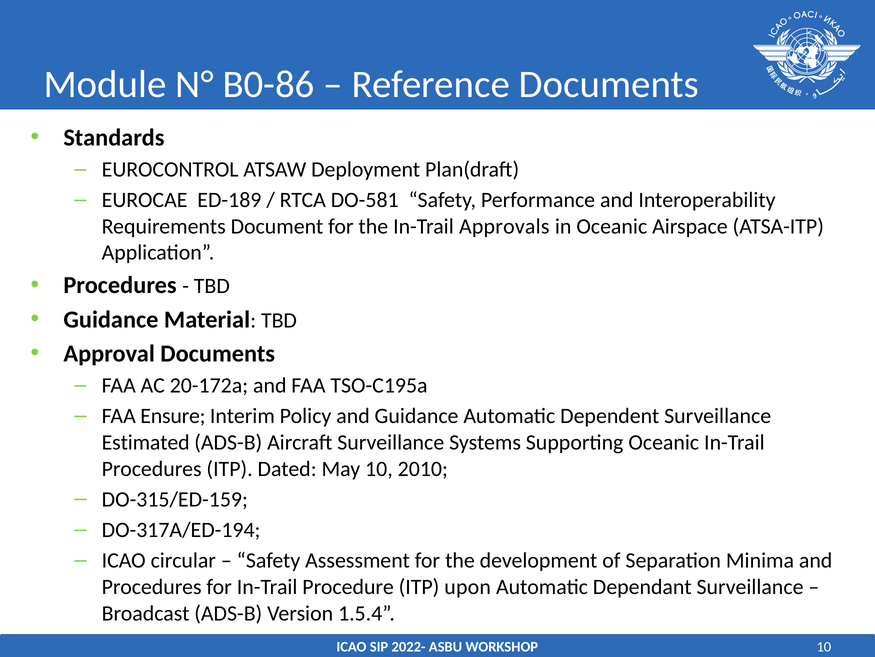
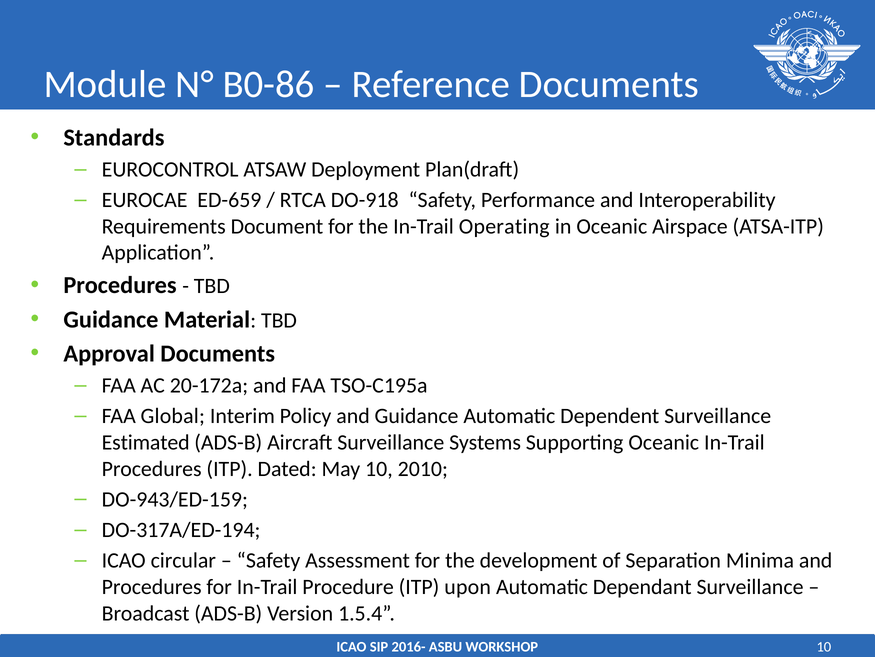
ED-189: ED-189 -> ED-659
DO-581: DO-581 -> DO-918
Approvals: Approvals -> Operating
Ensure: Ensure -> Global
DO-315/ED-159: DO-315/ED-159 -> DO-943/ED-159
2022-: 2022- -> 2016-
